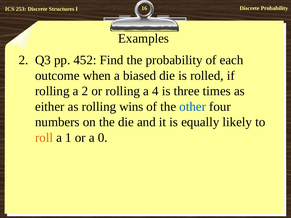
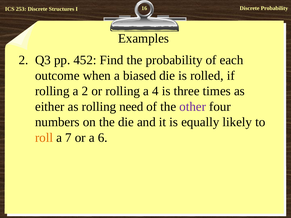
wins: wins -> need
other colour: blue -> purple
1: 1 -> 7
0: 0 -> 6
